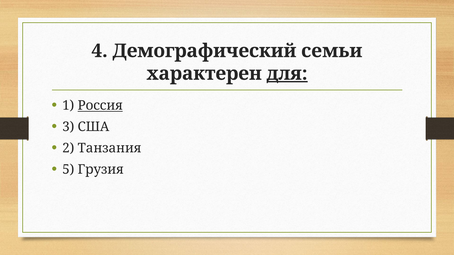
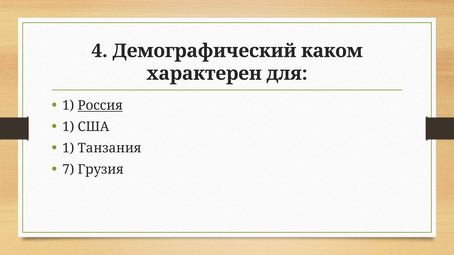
семьи: семьи -> каком
для underline: present -> none
3 at (68, 127): 3 -> 1
2 at (68, 148): 2 -> 1
5: 5 -> 7
